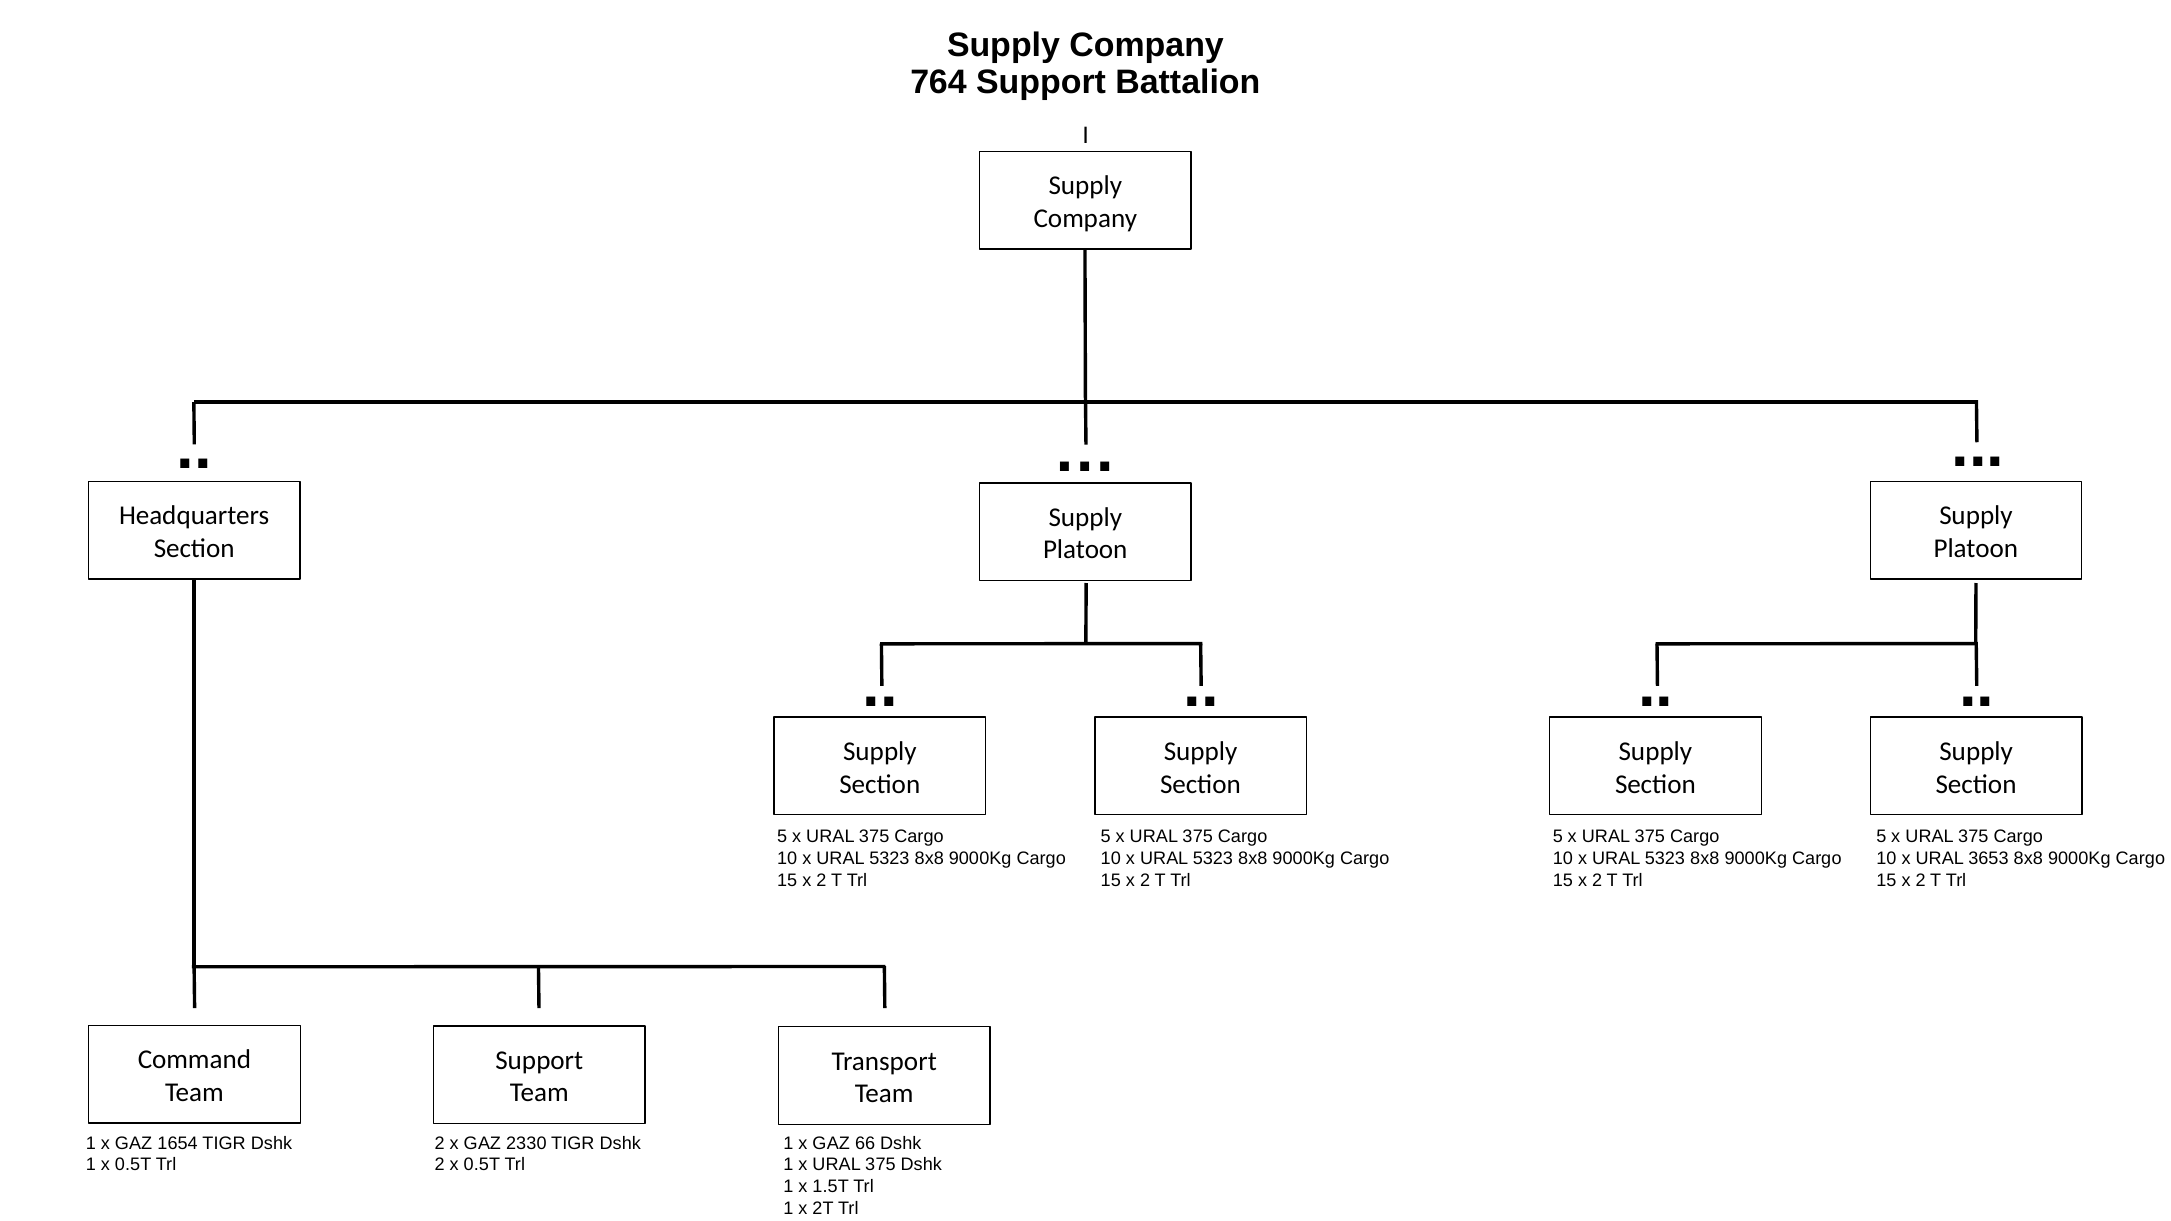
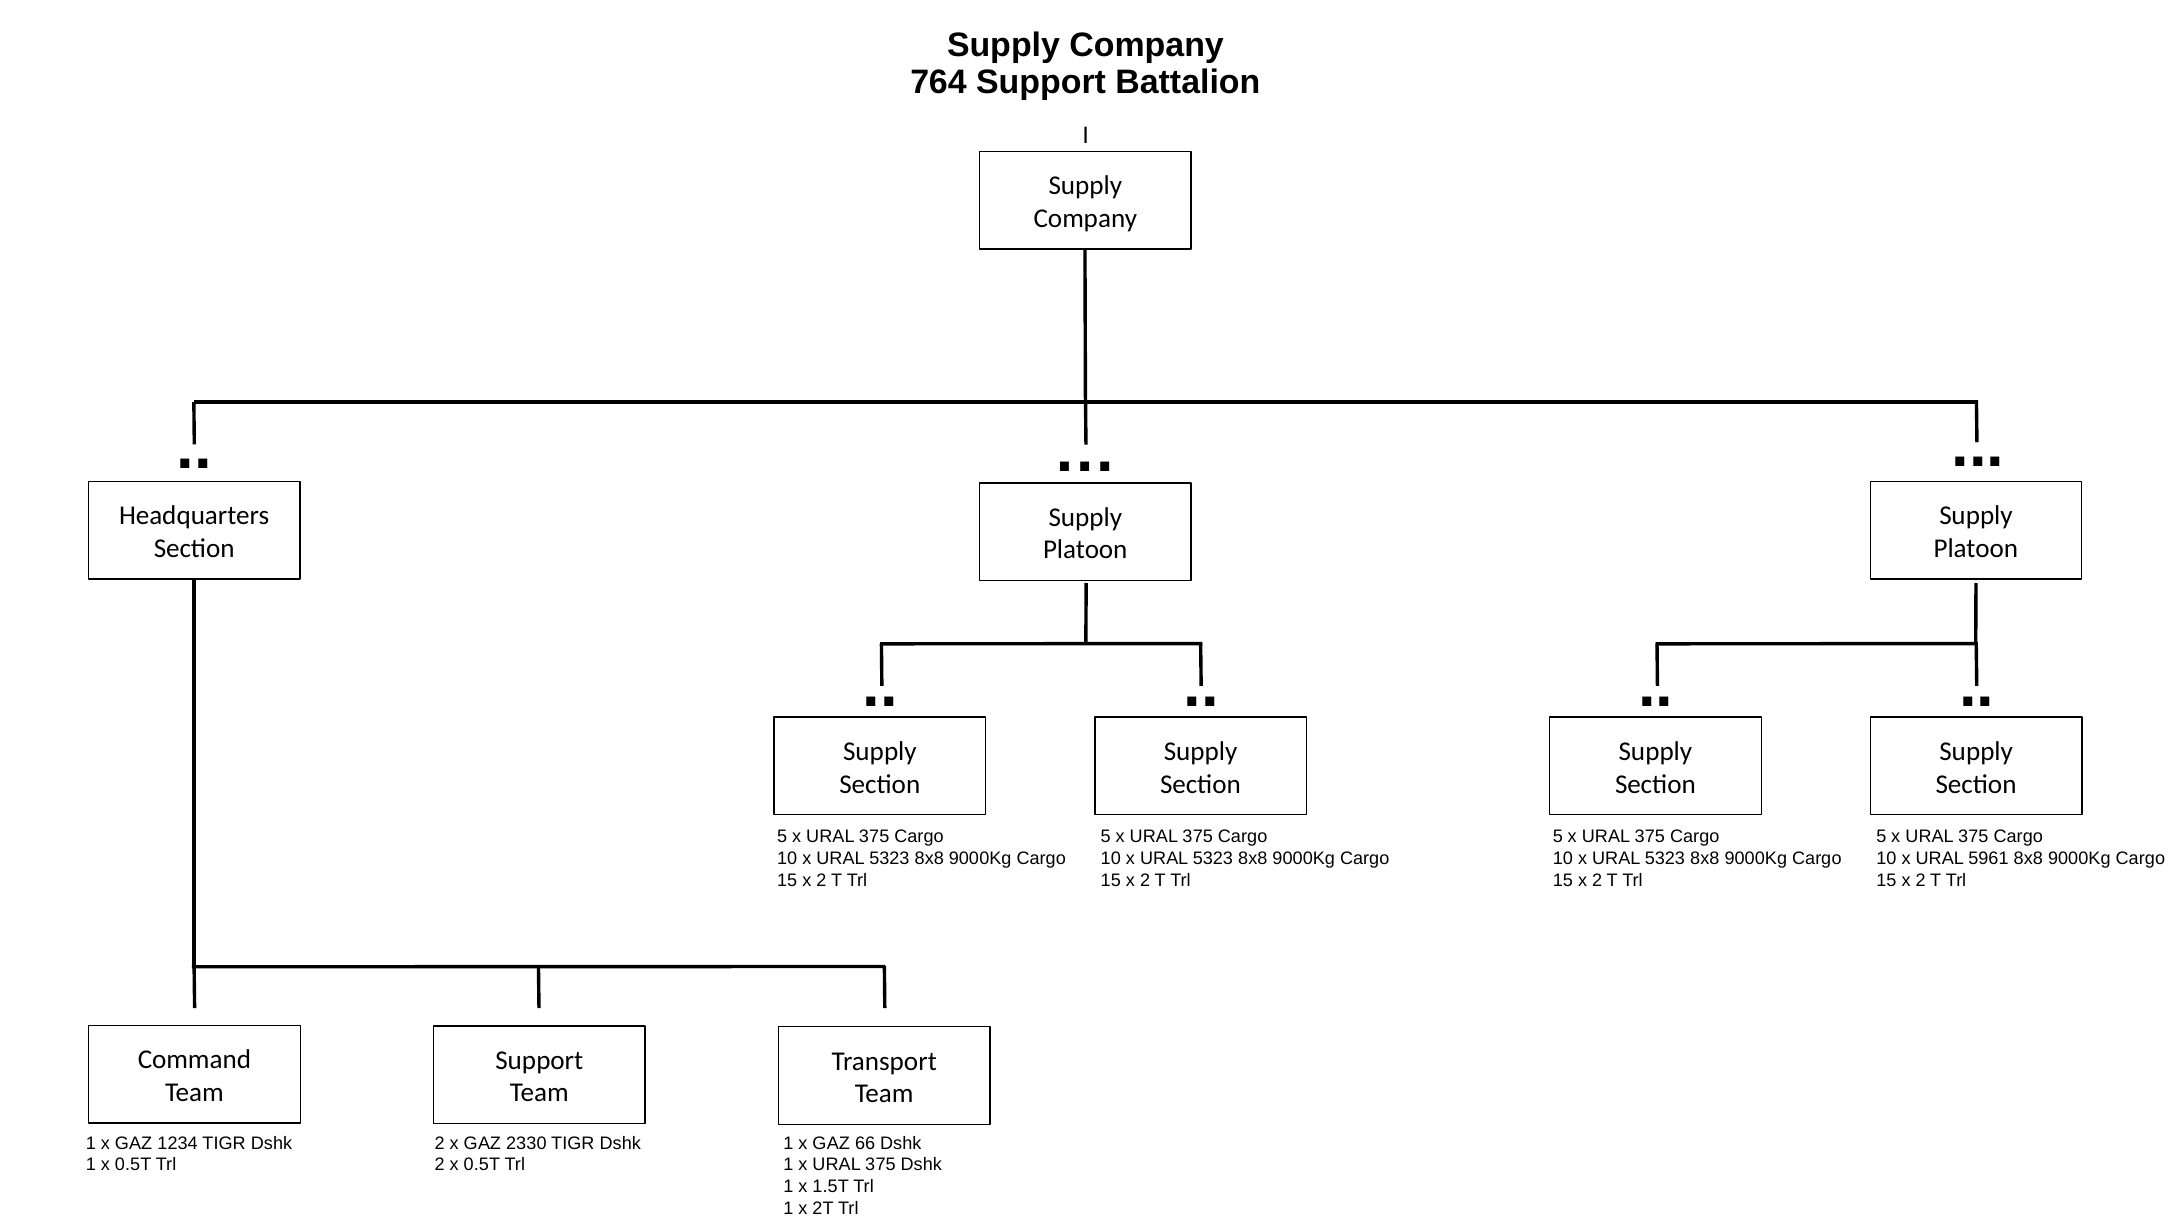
3653: 3653 -> 5961
1654: 1654 -> 1234
